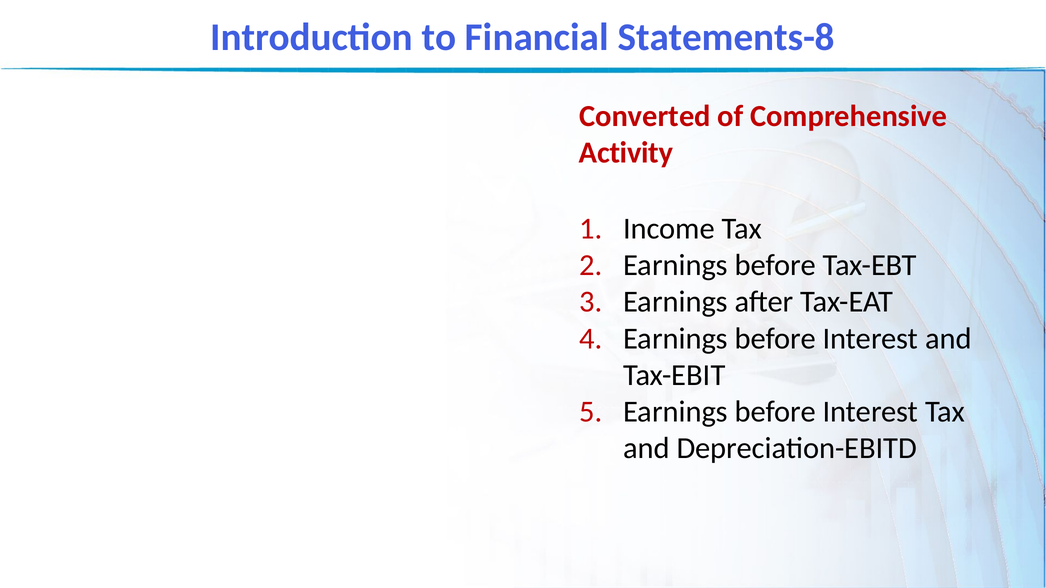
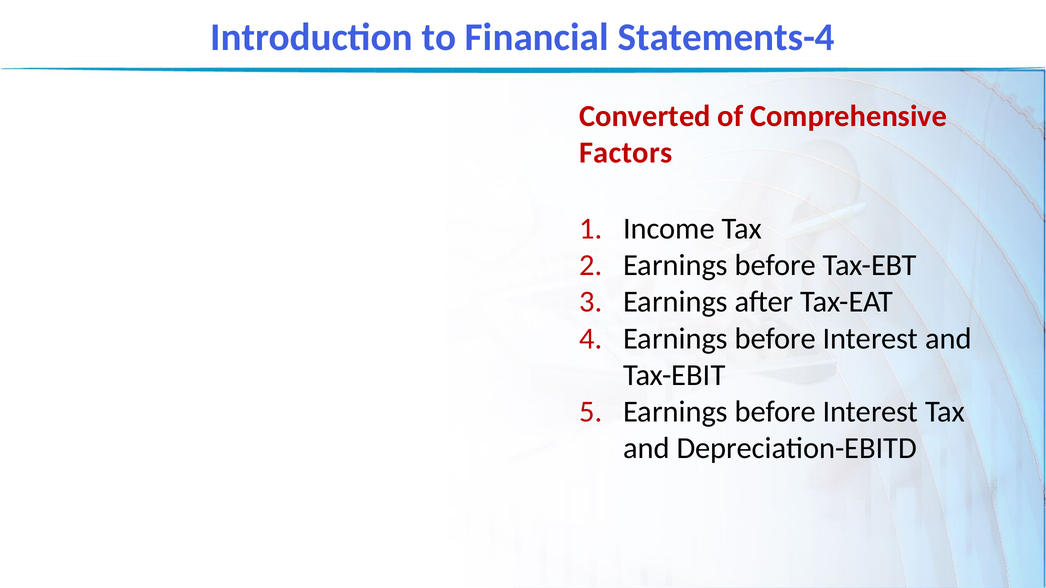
Statements-8: Statements-8 -> Statements-4
Activity: Activity -> Factors
